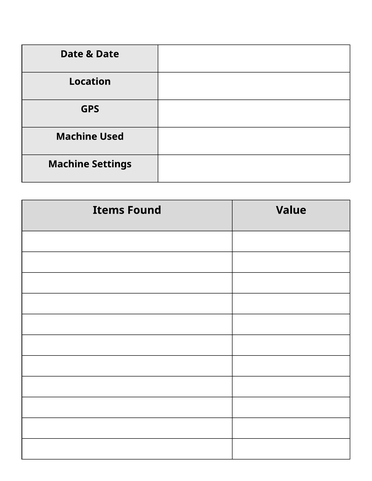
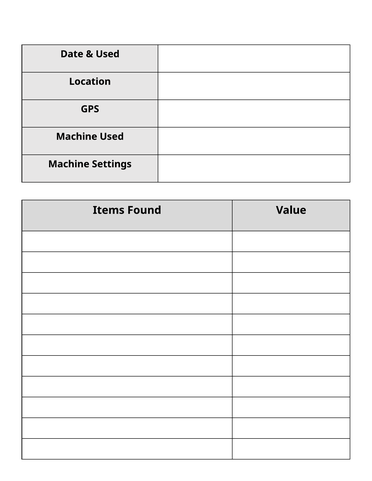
Date at (107, 54): Date -> Used
